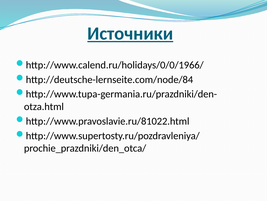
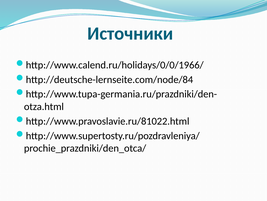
Источники underline: present -> none
